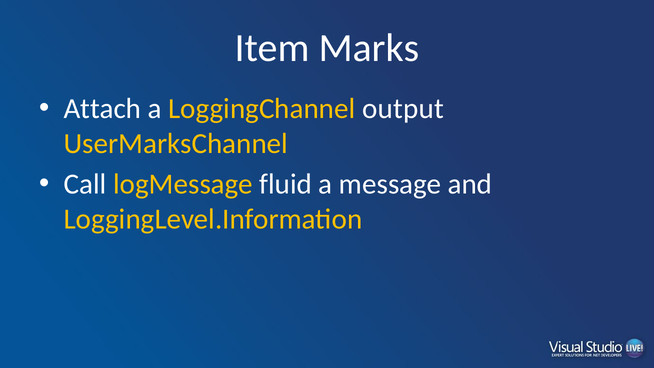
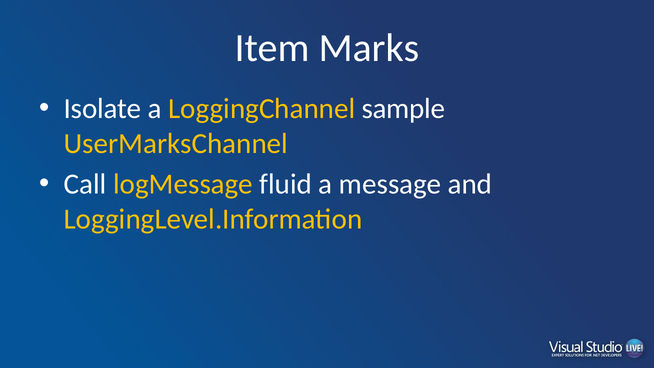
Attach: Attach -> Isolate
output: output -> sample
